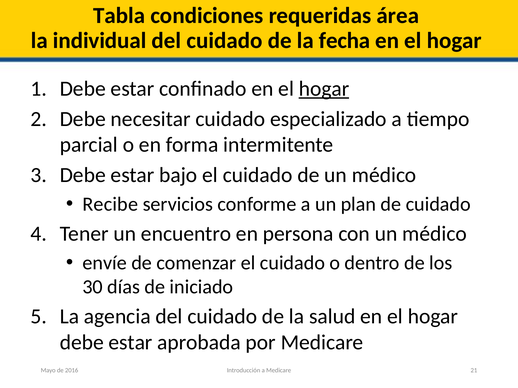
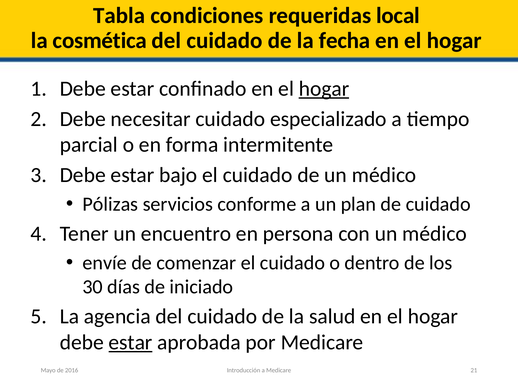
área: área -> local
individual: individual -> cosmética
Recibe: Recibe -> Pólizas
estar at (131, 343) underline: none -> present
